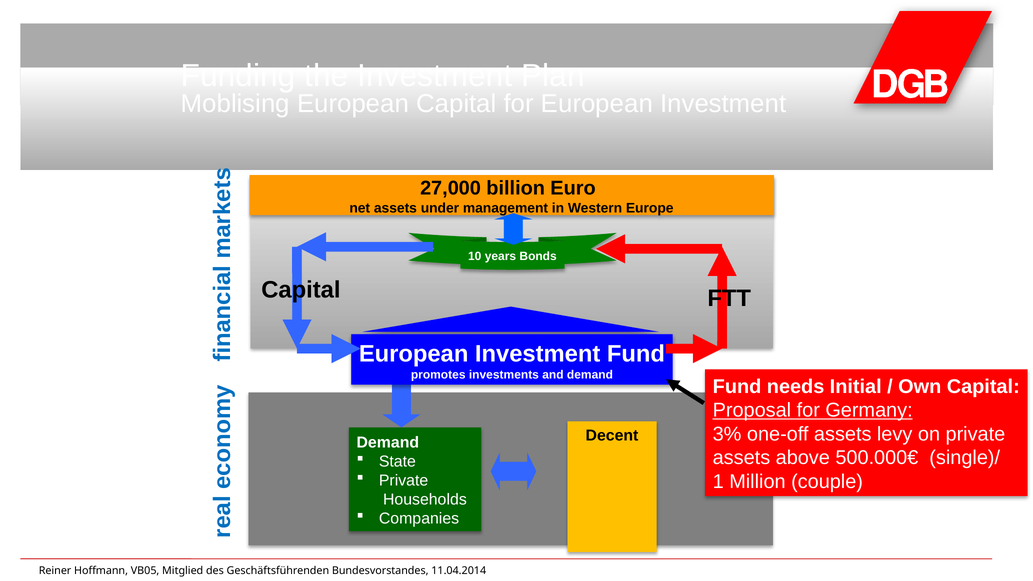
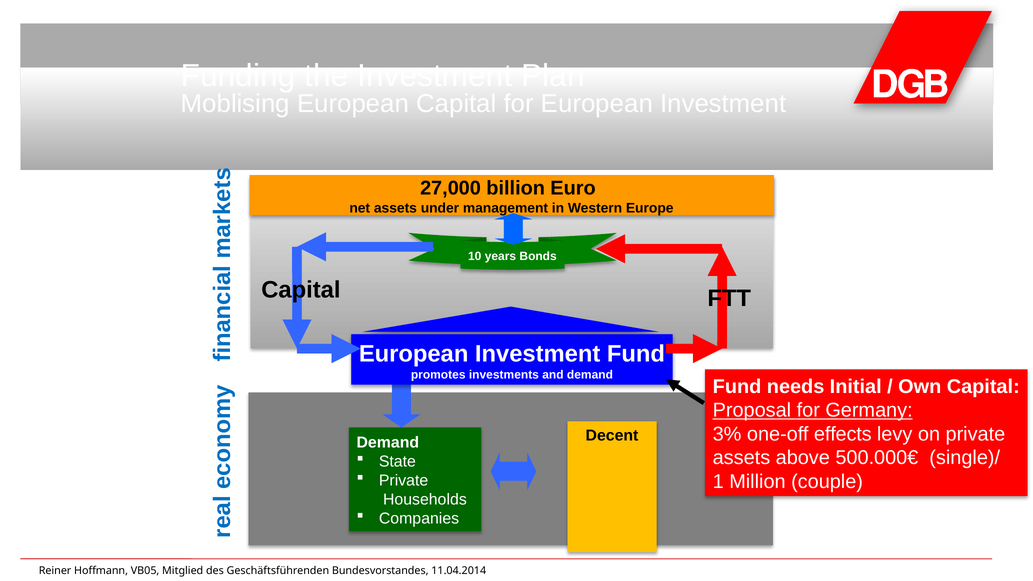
one-off assets: assets -> effects
